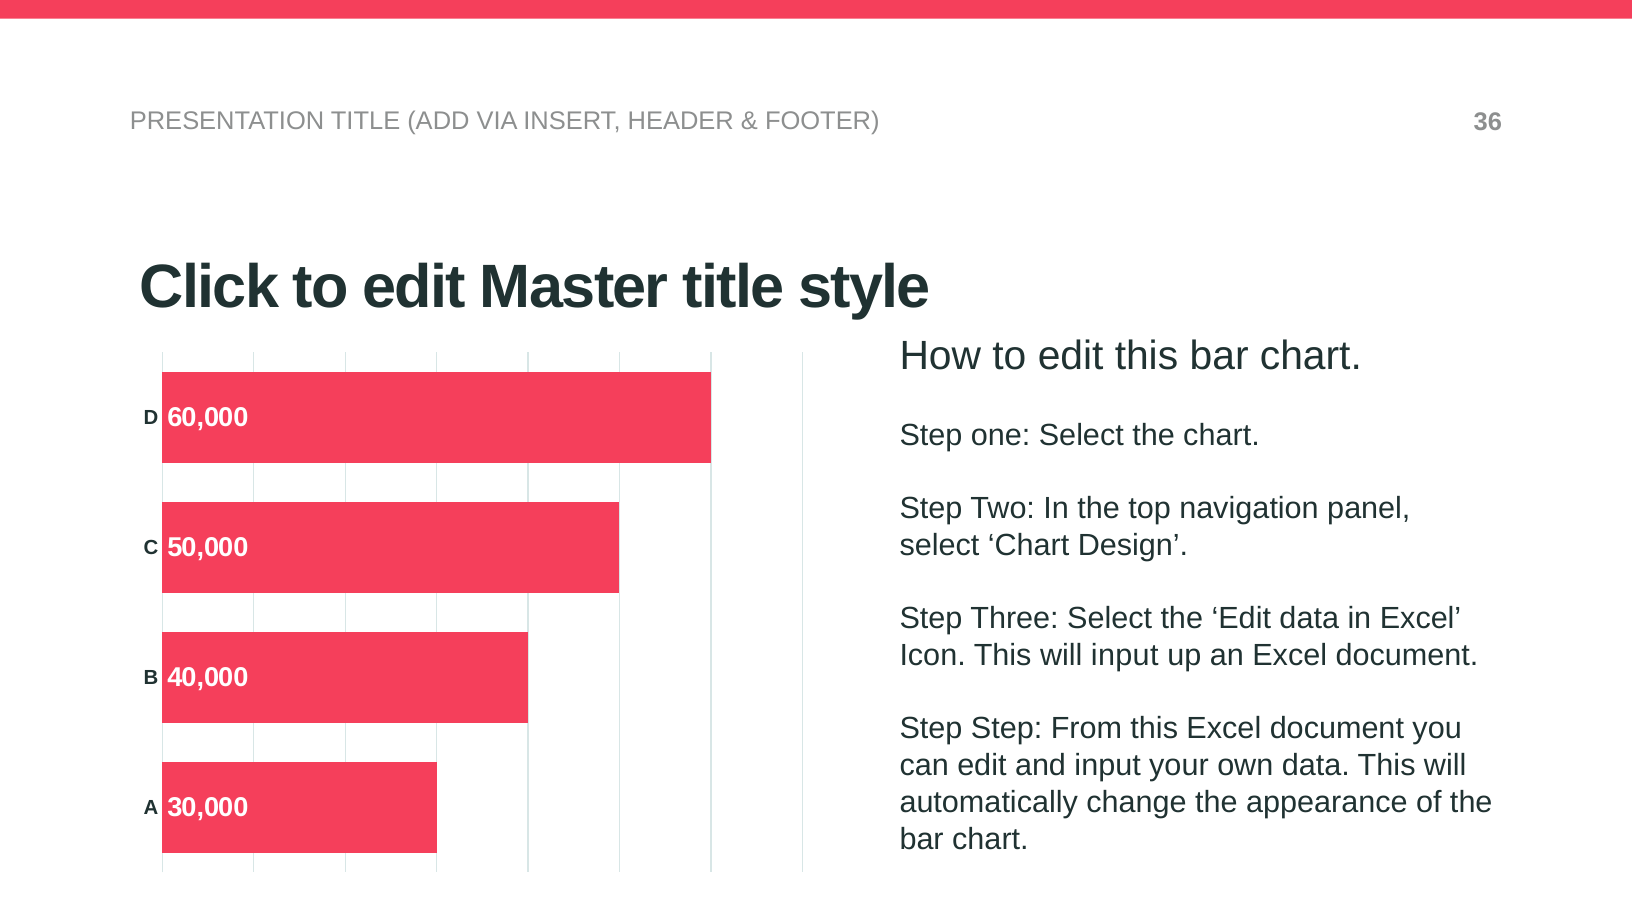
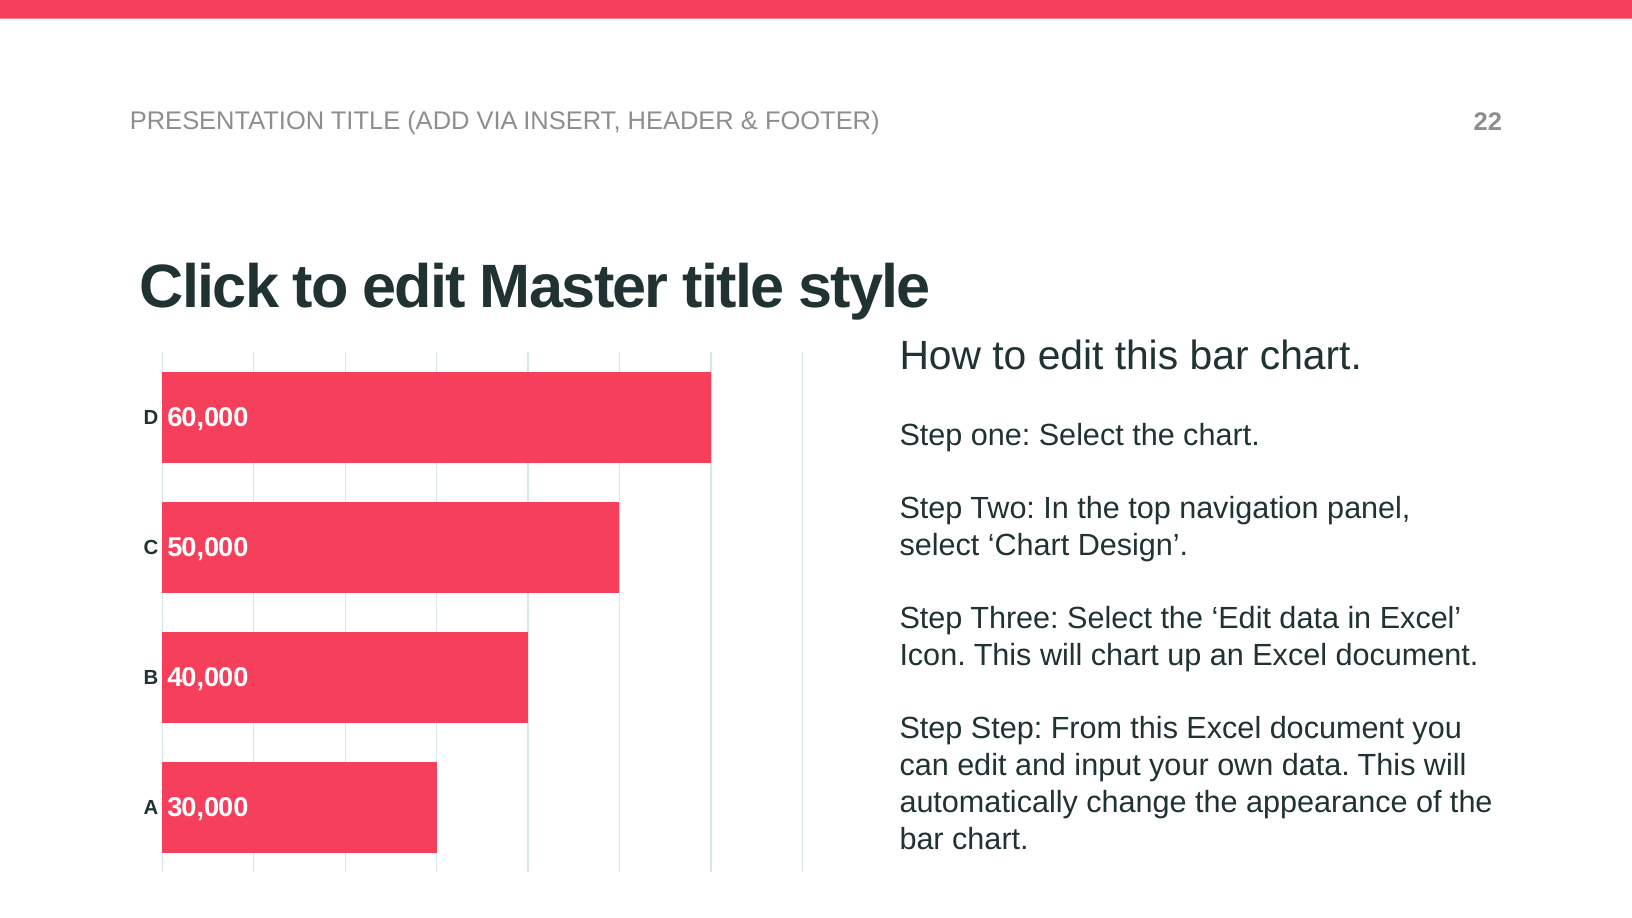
36: 36 -> 22
will input: input -> chart
